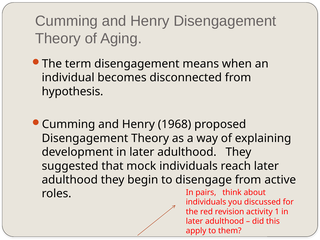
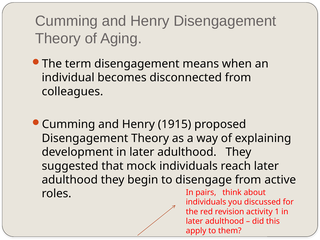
hypothesis: hypothesis -> colleagues
1968: 1968 -> 1915
